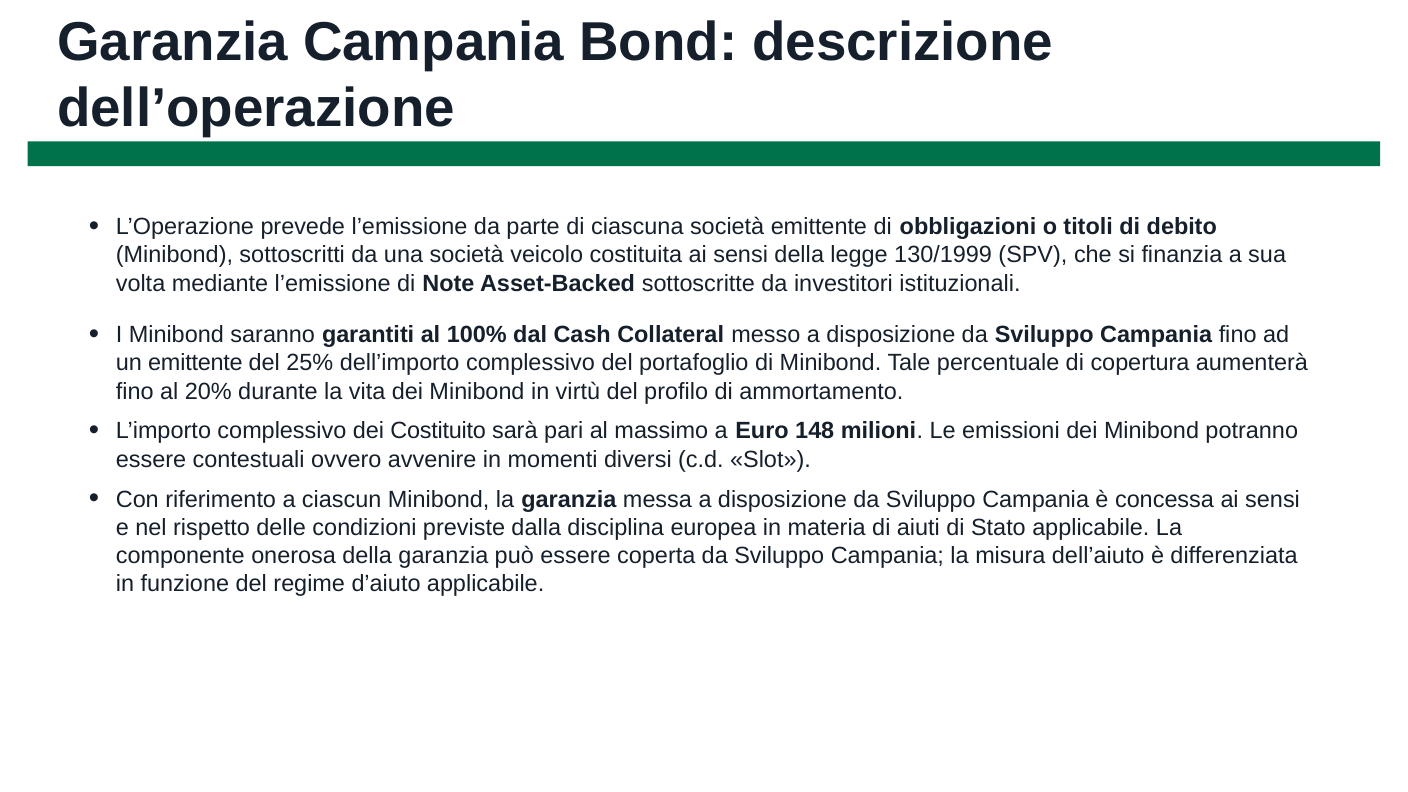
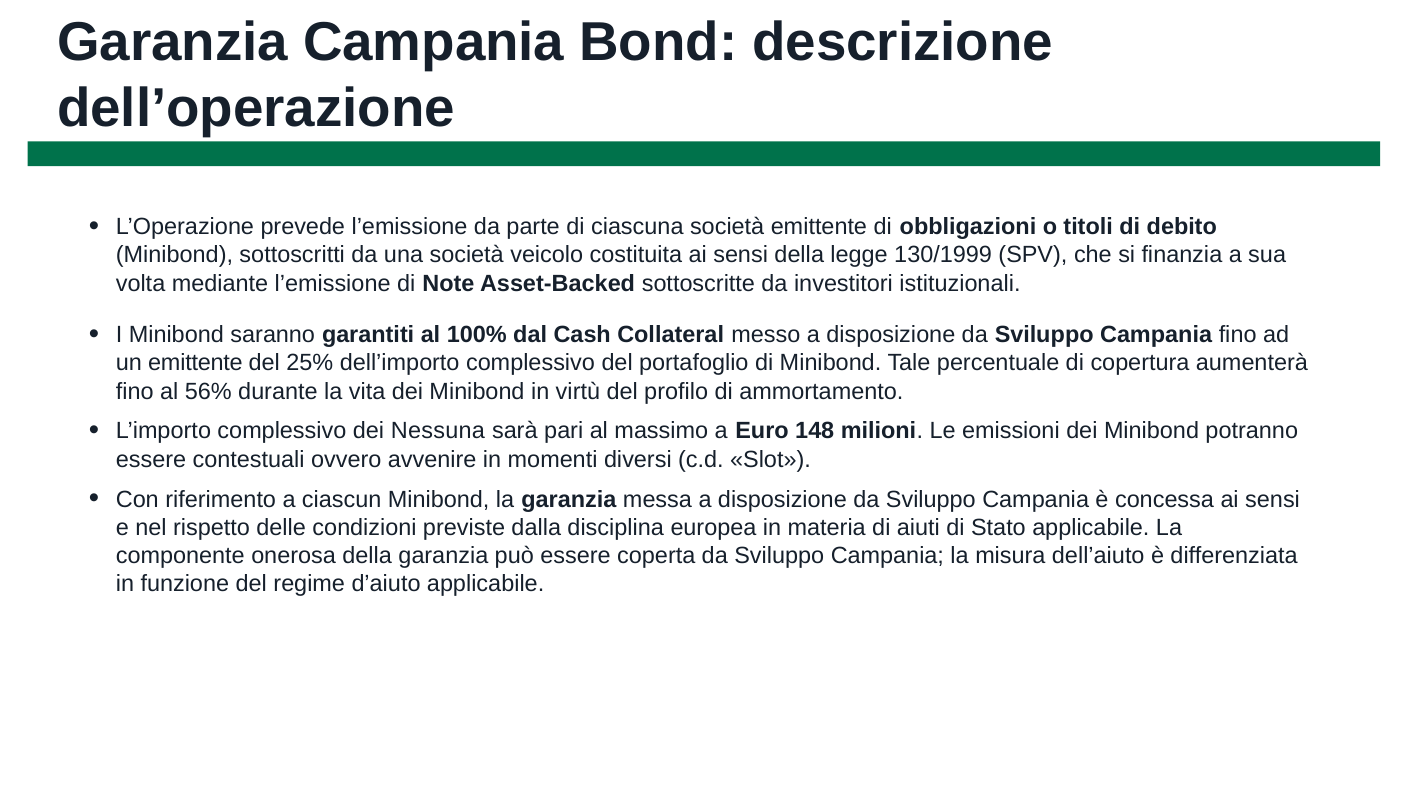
20%: 20% -> 56%
Costituito: Costituito -> Nessuna
